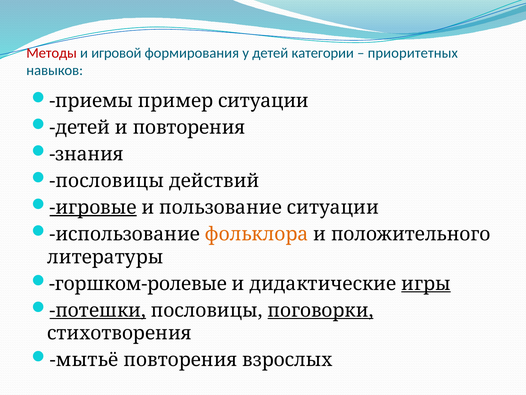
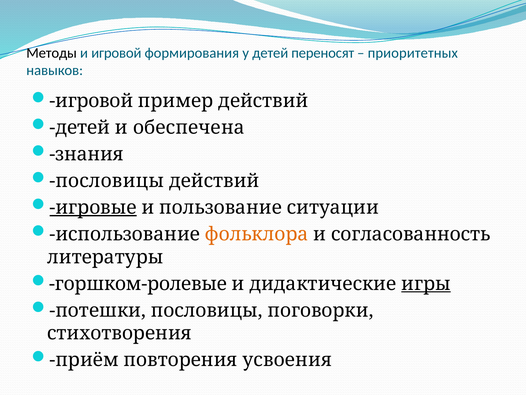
Методы colour: red -> black
категории: категории -> переносят
приемы at (91, 101): приемы -> игровой
пример ситуации: ситуации -> действий
и повторения: повторения -> обеспечена
положительного: положительного -> согласованность
потешки underline: present -> none
поговорки underline: present -> none
мытьё: мытьё -> приём
взрослых: взрослых -> усвоения
